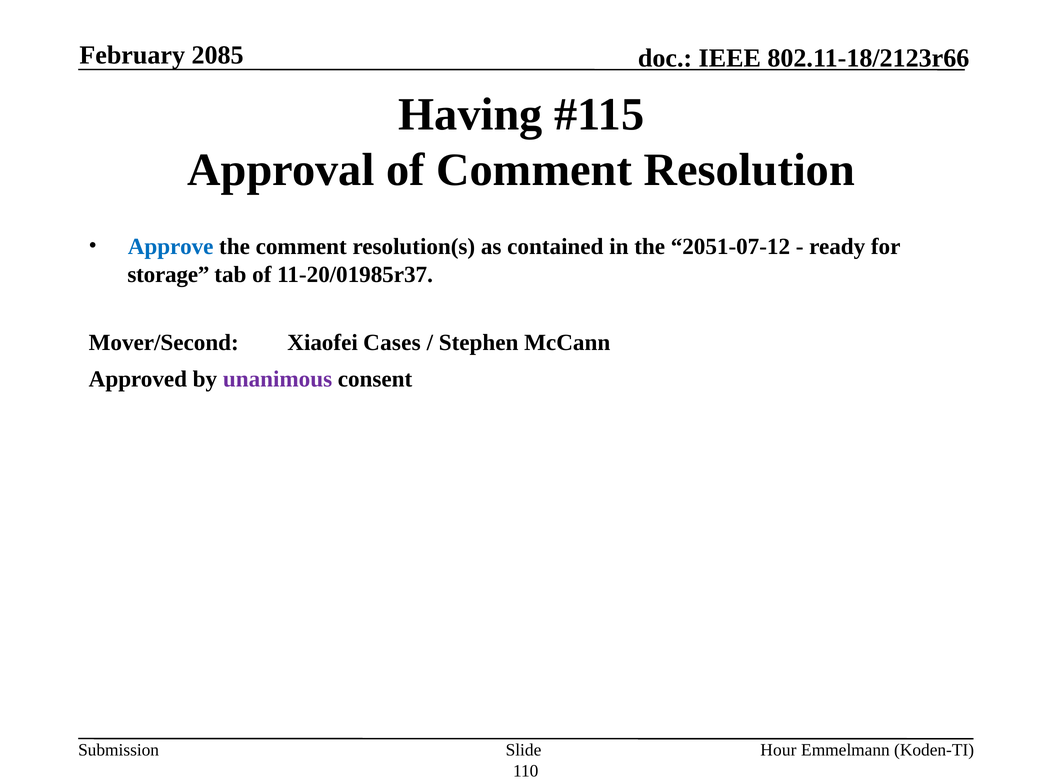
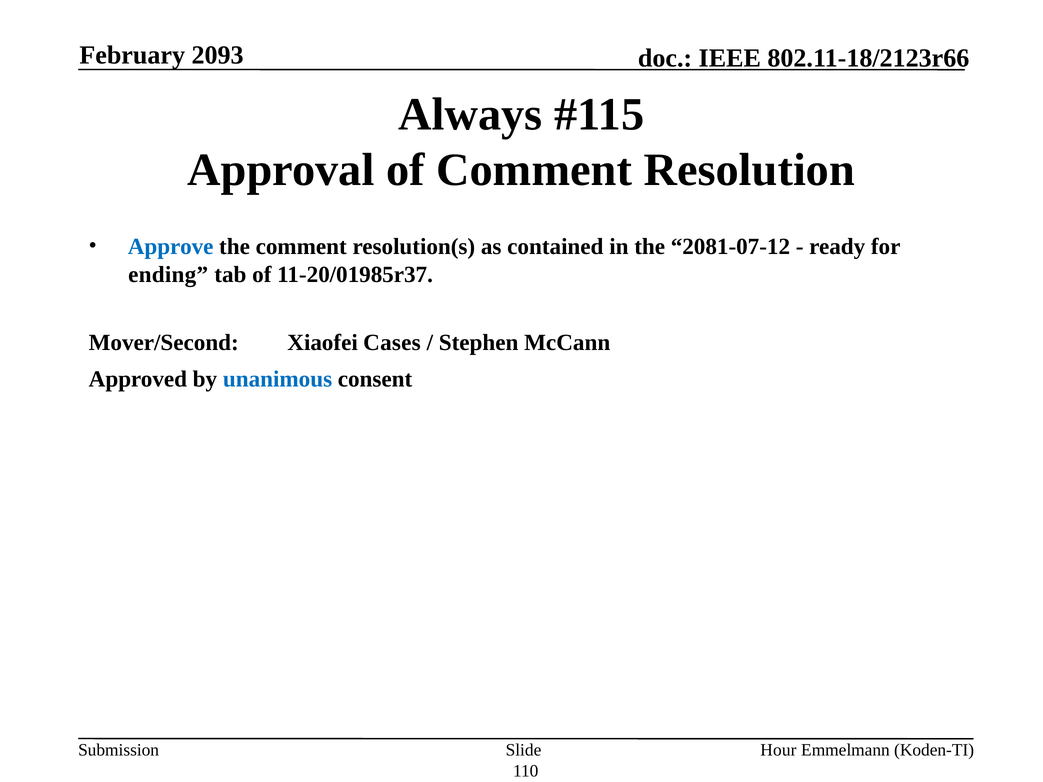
2085: 2085 -> 2093
Having: Having -> Always
2051-07-12: 2051-07-12 -> 2081-07-12
storage: storage -> ending
unanimous colour: purple -> blue
